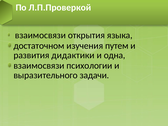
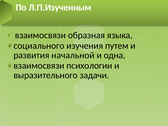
Л.П.Проверкой: Л.П.Проверкой -> Л.П.Изученным
открытия: открытия -> образная
достаточном: достаточном -> социального
дидактики: дидактики -> начальной
